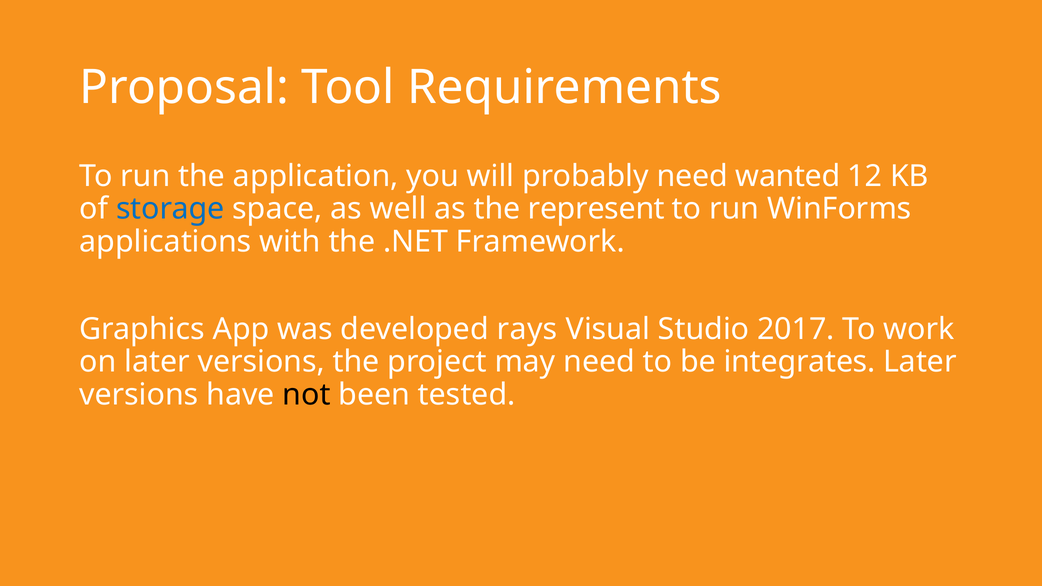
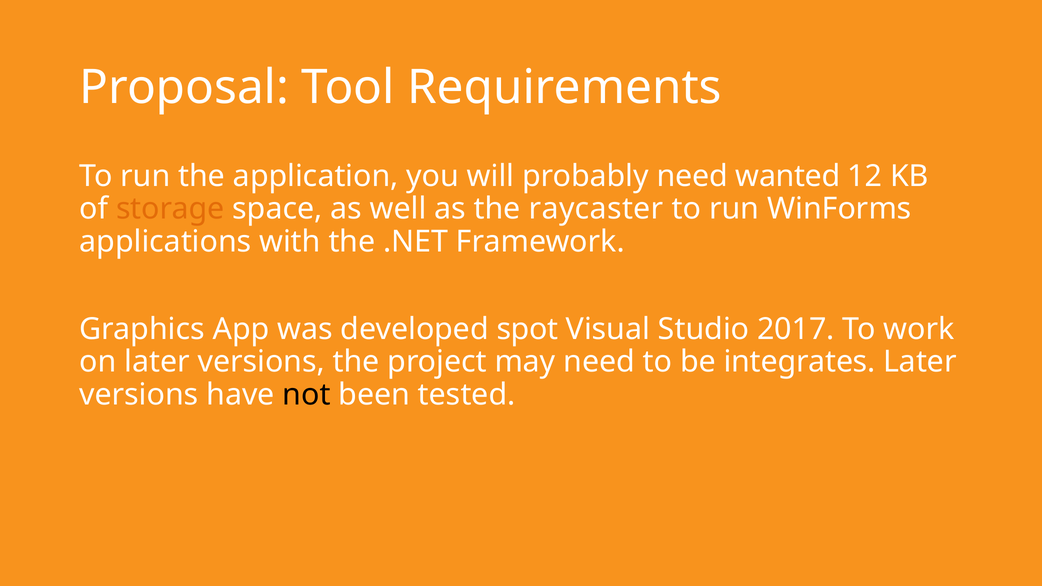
storage colour: blue -> orange
represent: represent -> raycaster
rays: rays -> spot
